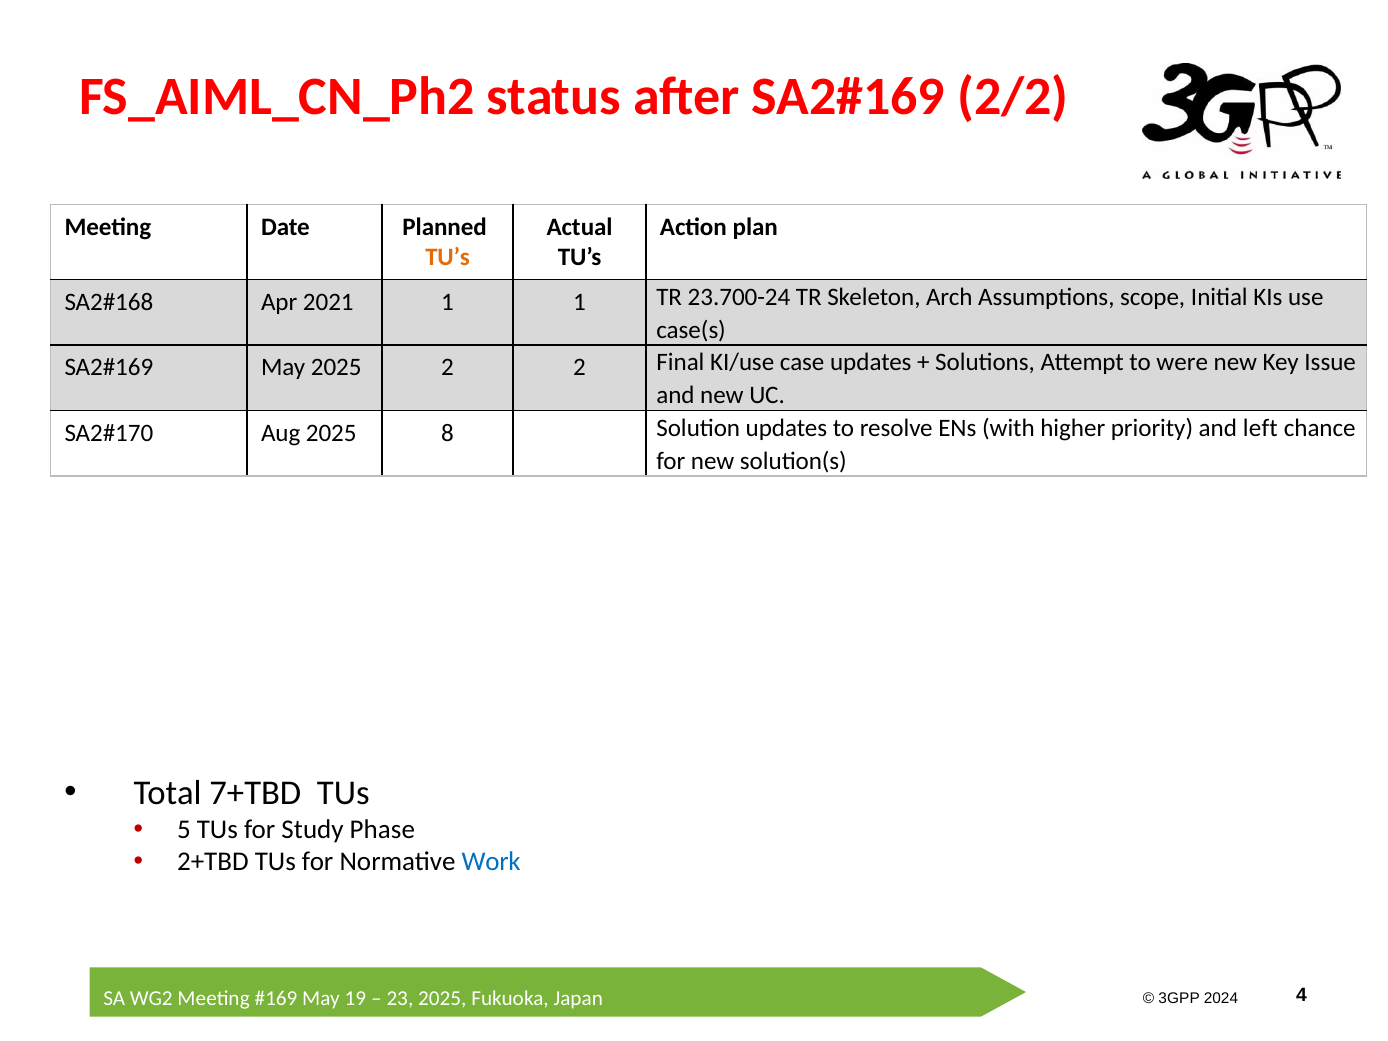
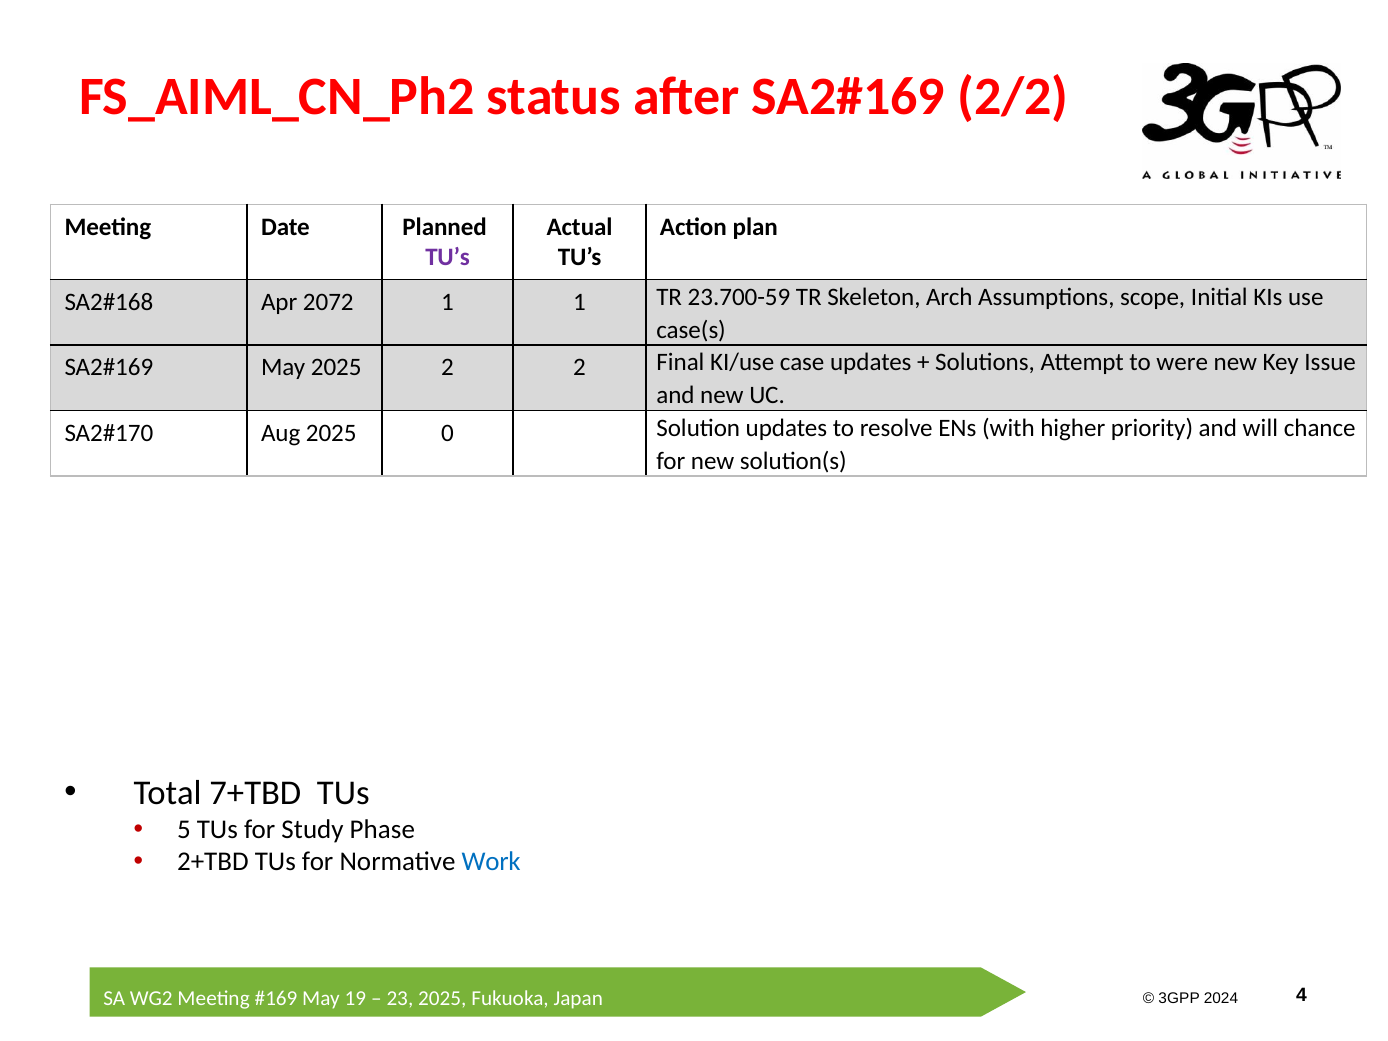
TU’s at (448, 258) colour: orange -> purple
2021: 2021 -> 2072
23.700-24: 23.700-24 -> 23.700-59
8: 8 -> 0
left: left -> will
